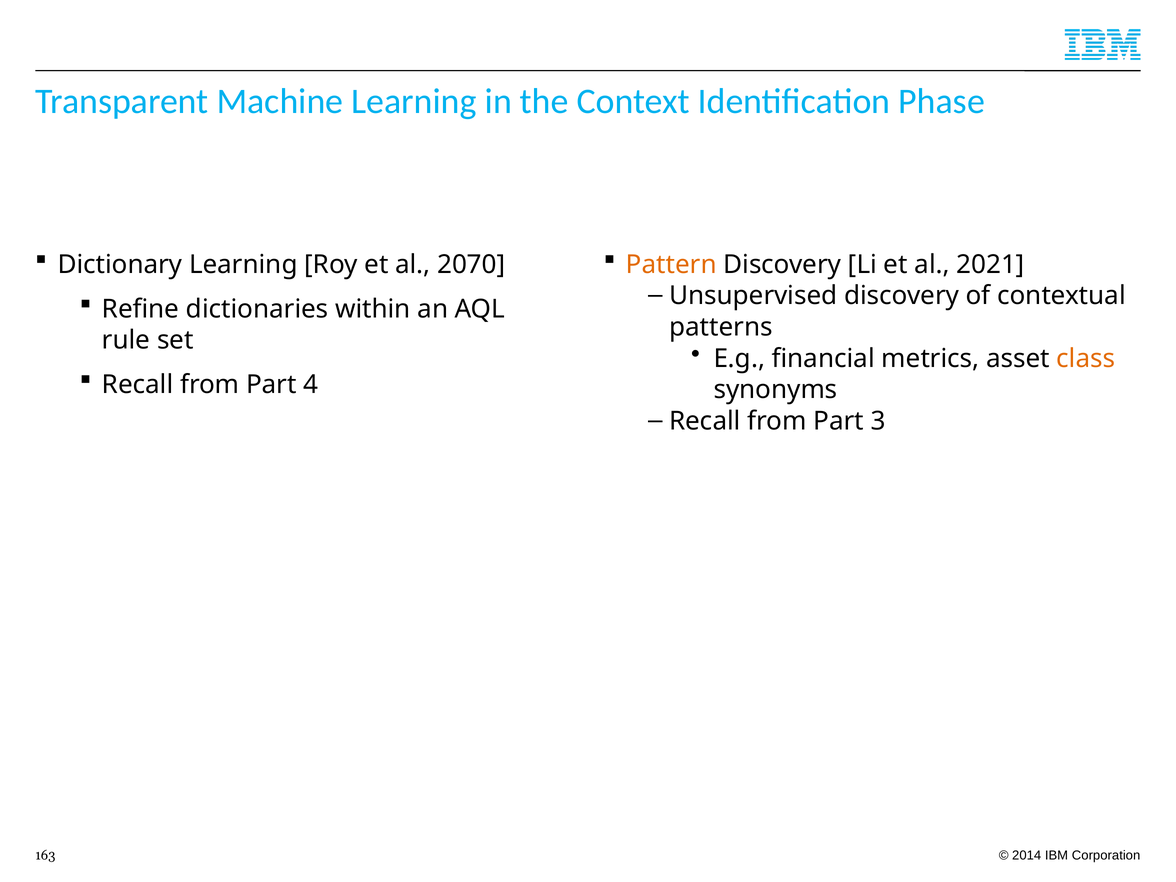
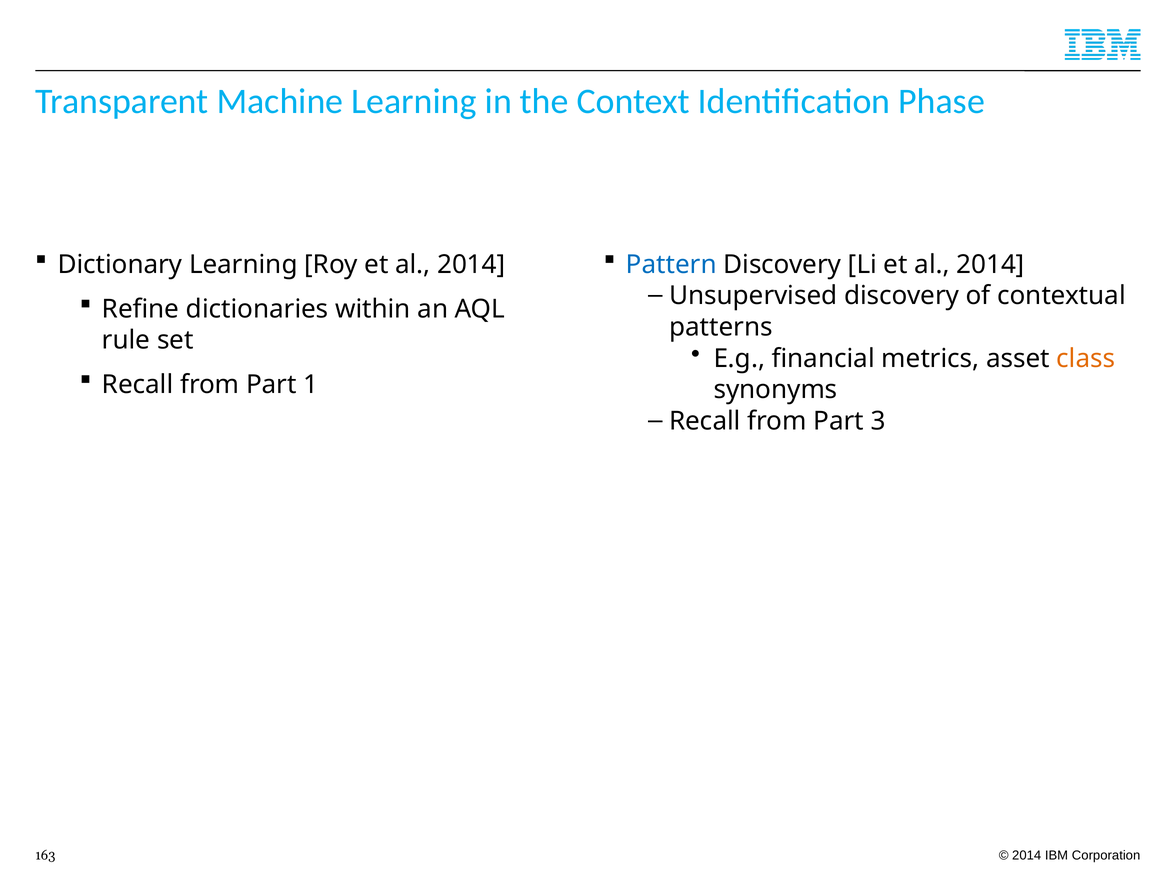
Roy et al 2070: 2070 -> 2014
Pattern colour: orange -> blue
Li et al 2021: 2021 -> 2014
4: 4 -> 1
